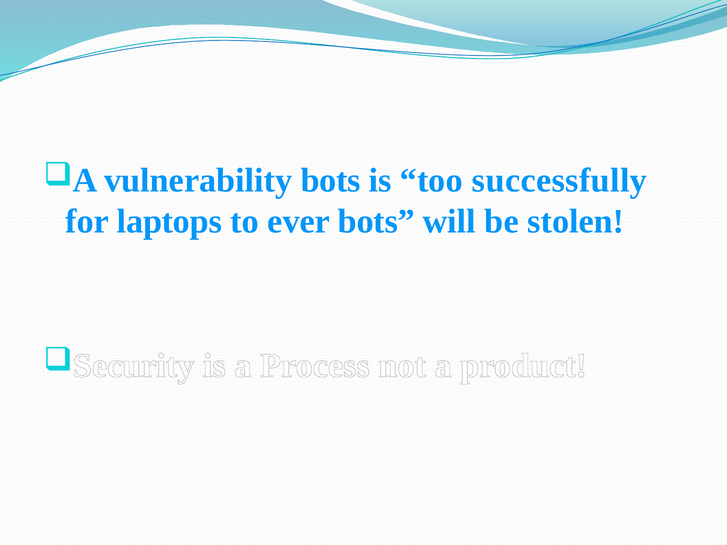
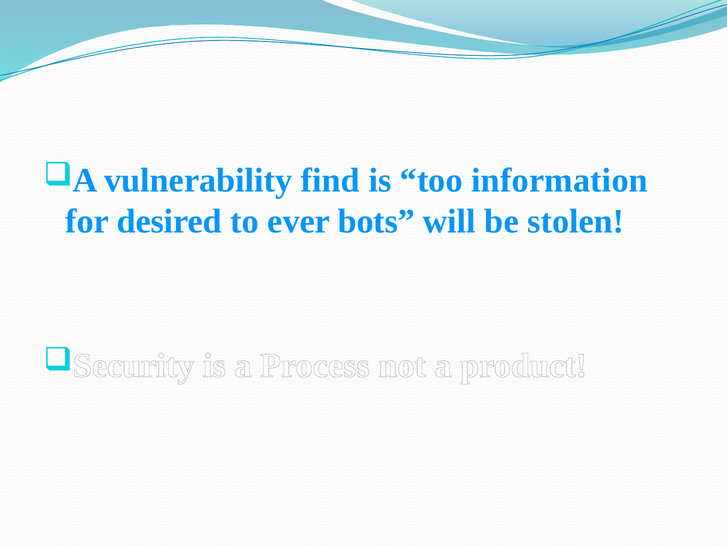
vulnerability bots: bots -> find
successfully: successfully -> information
laptops: laptops -> desired
